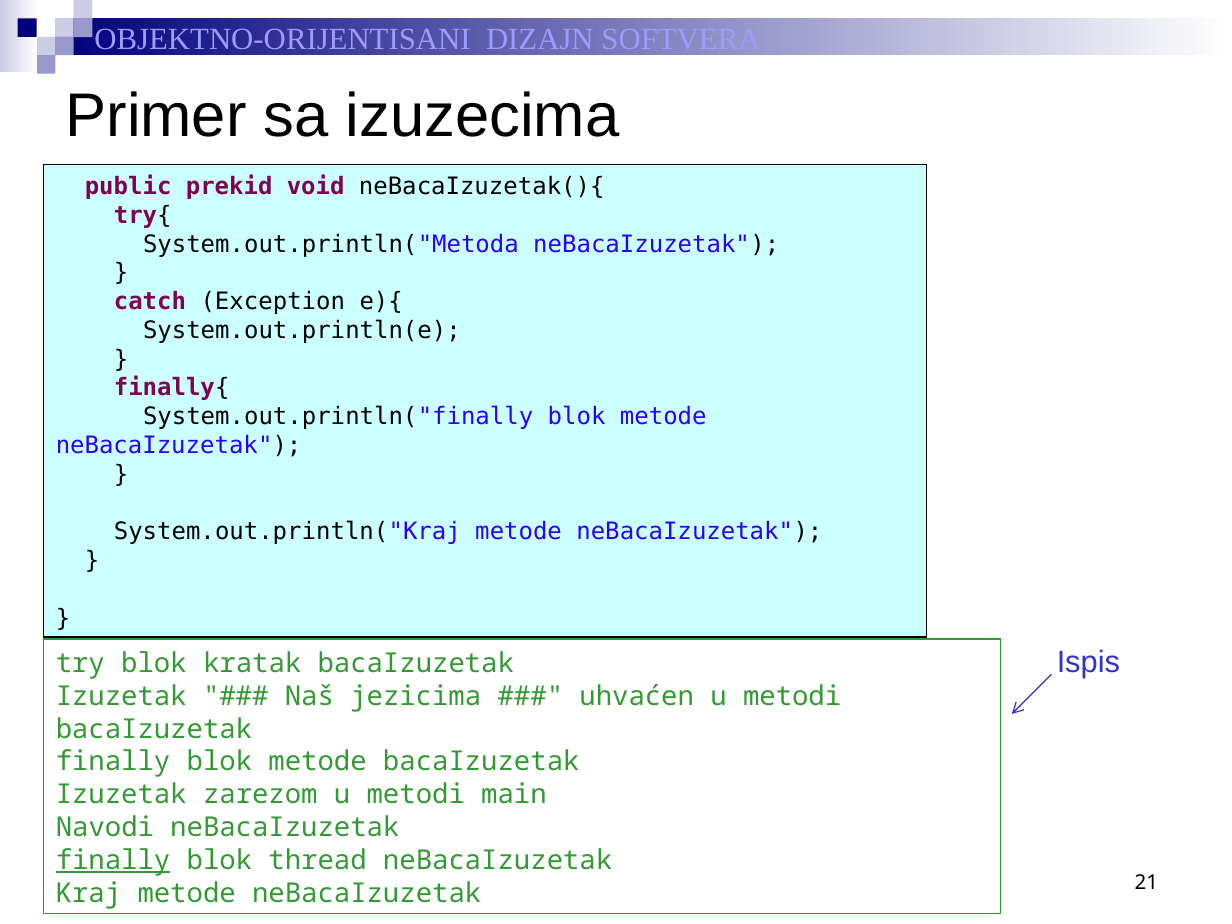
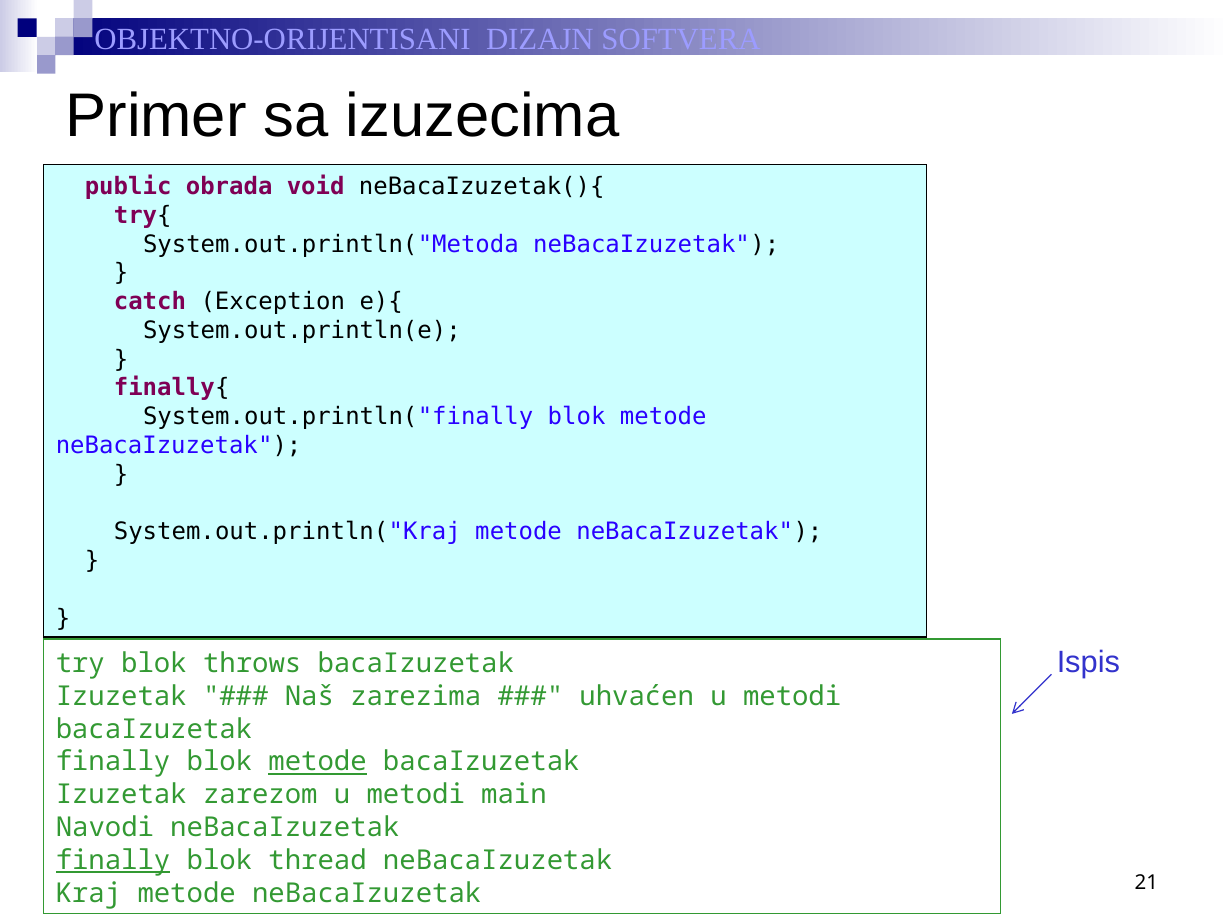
prekid: prekid -> obrada
kratak: kratak -> throws
jezicima: jezicima -> zarezima
metode at (318, 762) underline: none -> present
